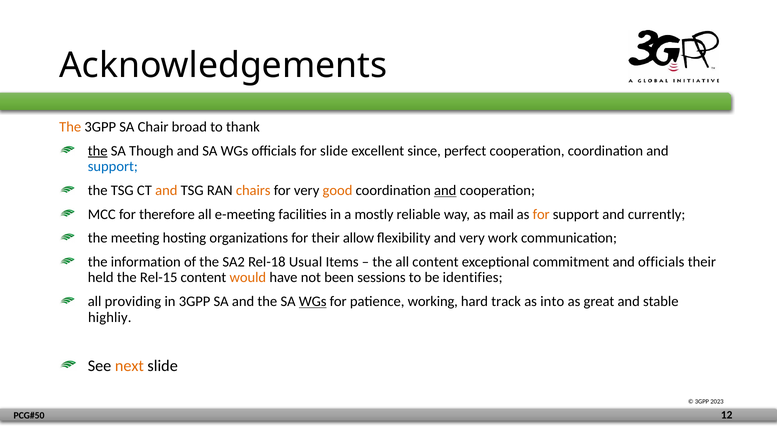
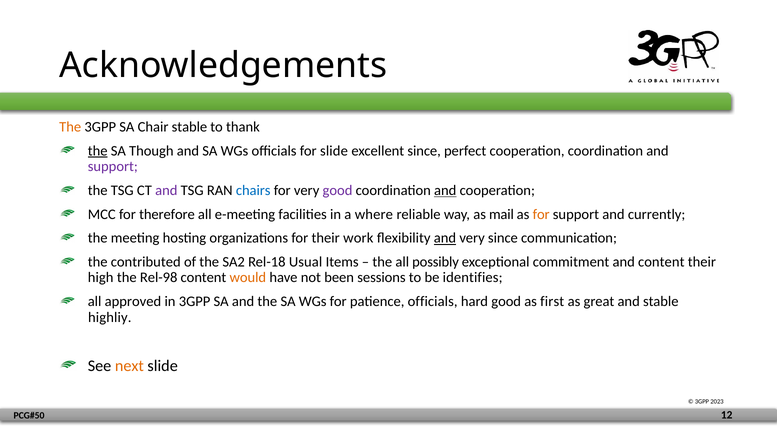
Chair broad: broad -> stable
support at (113, 167) colour: blue -> purple
and at (166, 190) colour: orange -> purple
chairs colour: orange -> blue
good at (338, 190) colour: orange -> purple
mostly: mostly -> where
allow: allow -> work
and at (445, 238) underline: none -> present
very work: work -> since
information: information -> contributed
all content: content -> possibly
and officials: officials -> content
held: held -> high
Rel-15: Rel-15 -> Rel-98
providing: providing -> approved
WGs at (313, 302) underline: present -> none
patience working: working -> officials
hard track: track -> good
into: into -> first
